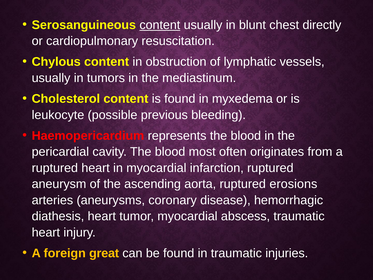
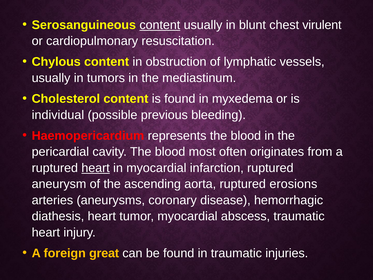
directly: directly -> virulent
leukocyte: leukocyte -> individual
heart at (96, 168) underline: none -> present
